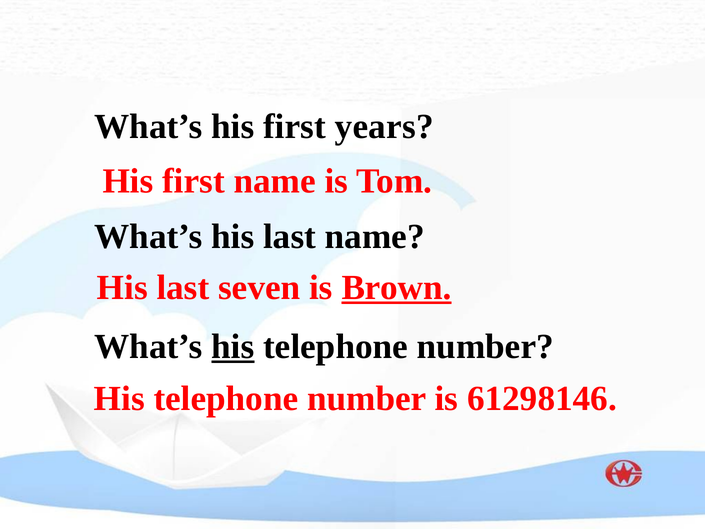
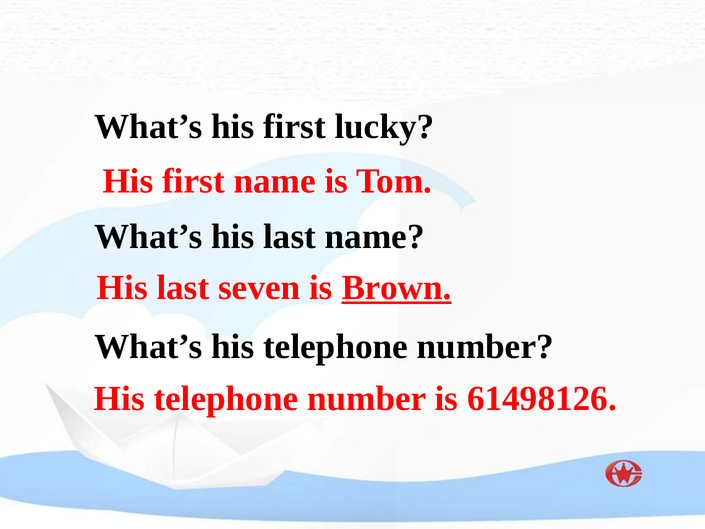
years: years -> lucky
his at (233, 346) underline: present -> none
61298146: 61298146 -> 61498126
